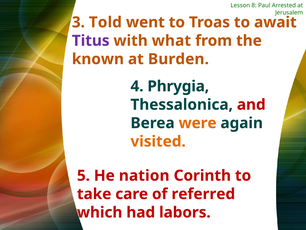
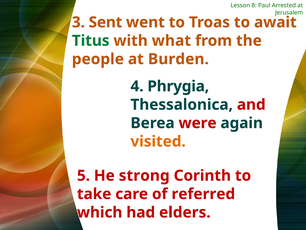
Told: Told -> Sent
Titus colour: purple -> green
known: known -> people
were colour: orange -> red
nation: nation -> strong
labors: labors -> elders
